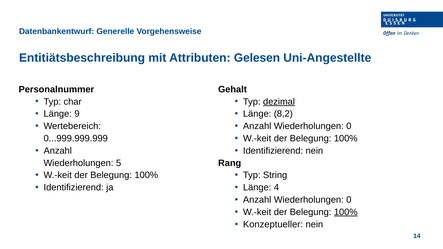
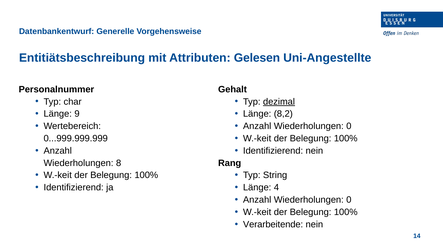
5: 5 -> 8
100% at (346, 212) underline: present -> none
Konzeptueller: Konzeptueller -> Verarbeitende
